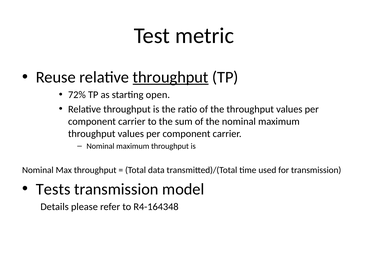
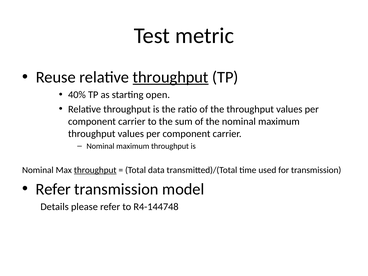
72%: 72% -> 40%
throughput at (95, 170) underline: none -> present
Tests at (53, 189): Tests -> Refer
R4-164348: R4-164348 -> R4-144748
